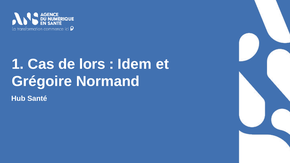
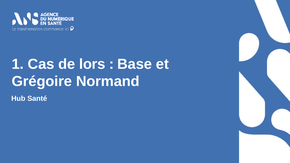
Idem: Idem -> Base
